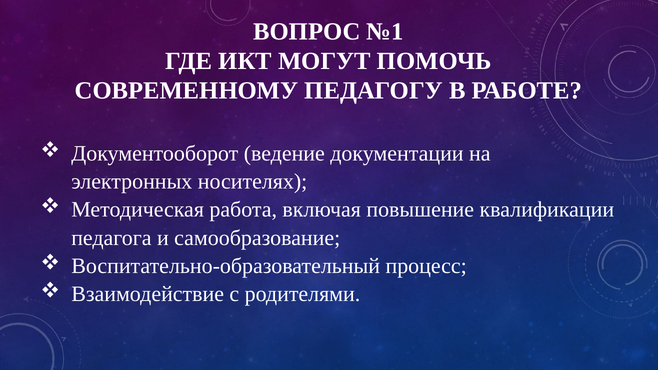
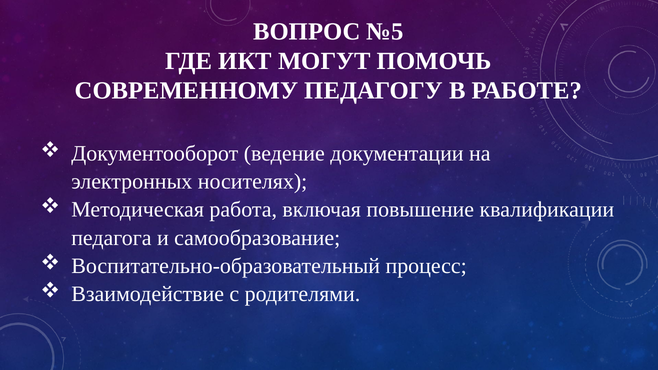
№1: №1 -> №5
